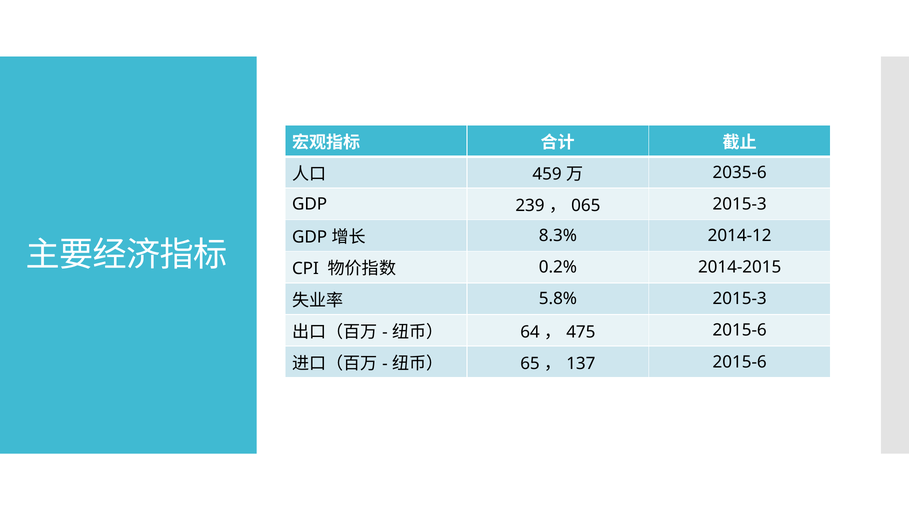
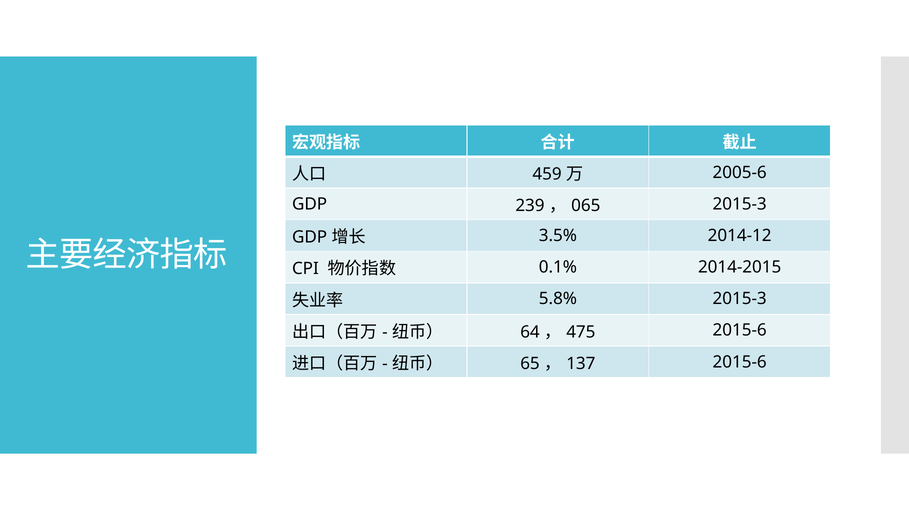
2035-6: 2035-6 -> 2005-6
8.3%: 8.3% -> 3.5%
0.2%: 0.2% -> 0.1%
